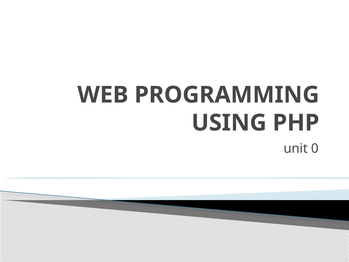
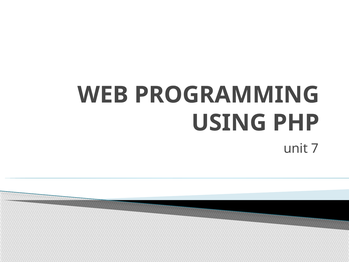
0: 0 -> 7
